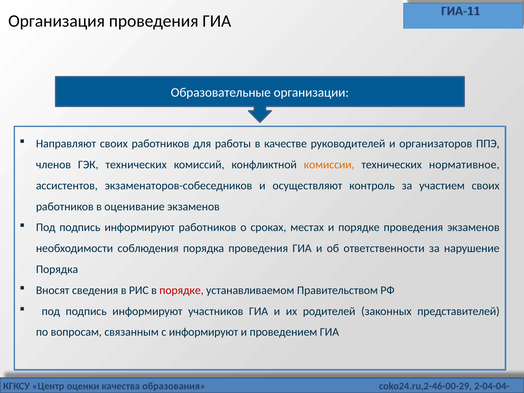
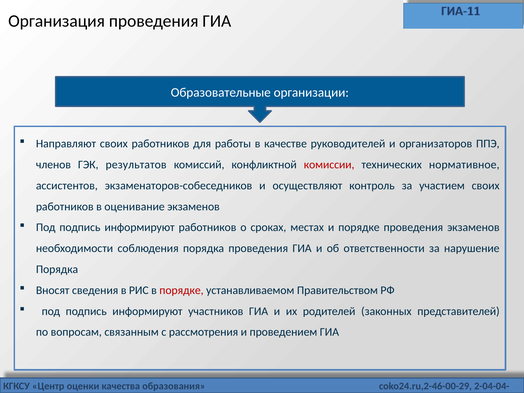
ГЭК технических: технических -> результатов
комиссии colour: orange -> red
с информируют: информируют -> рассмотрения
